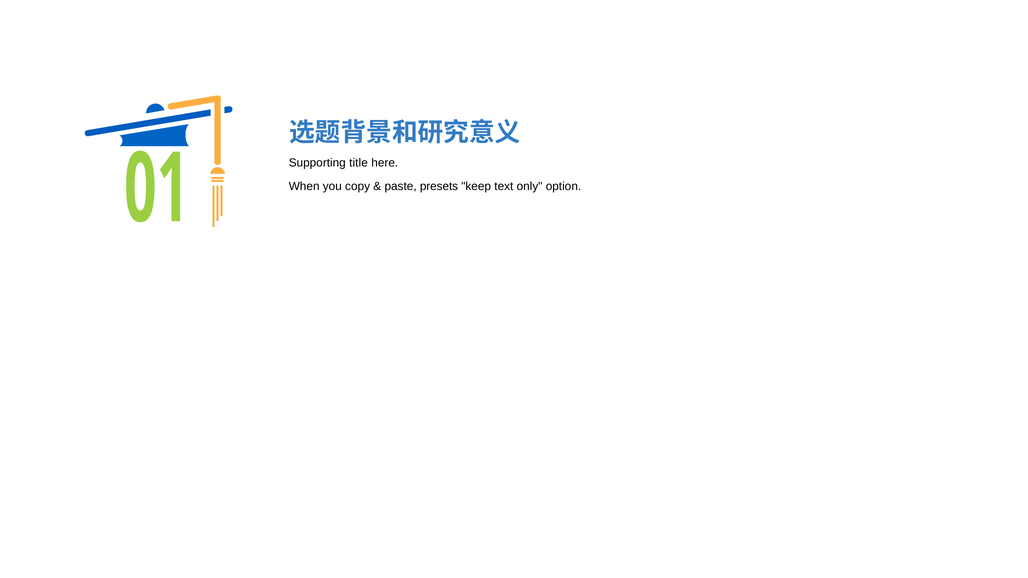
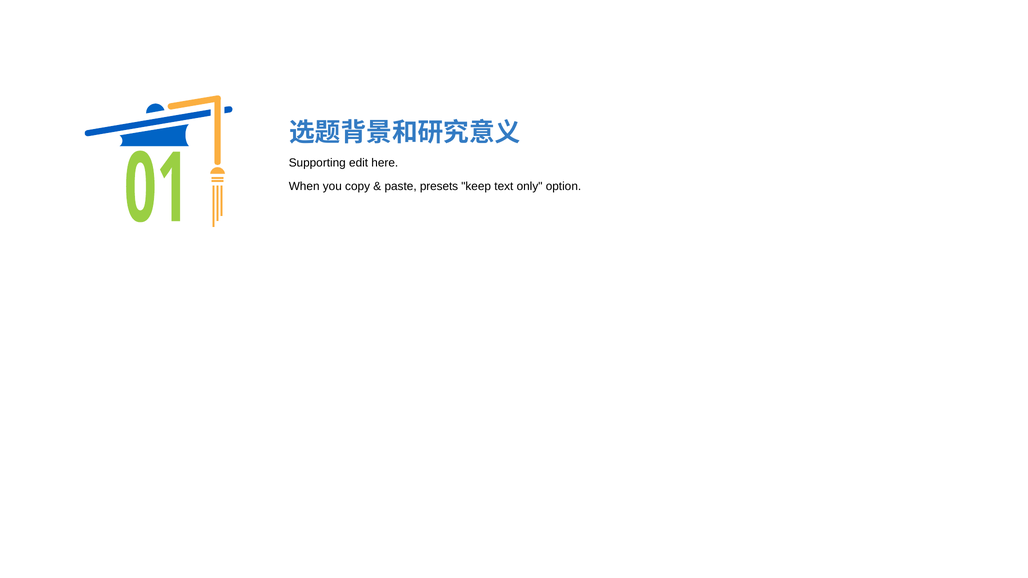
title: title -> edit
